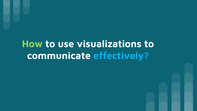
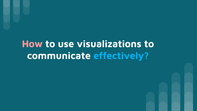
How colour: light green -> pink
